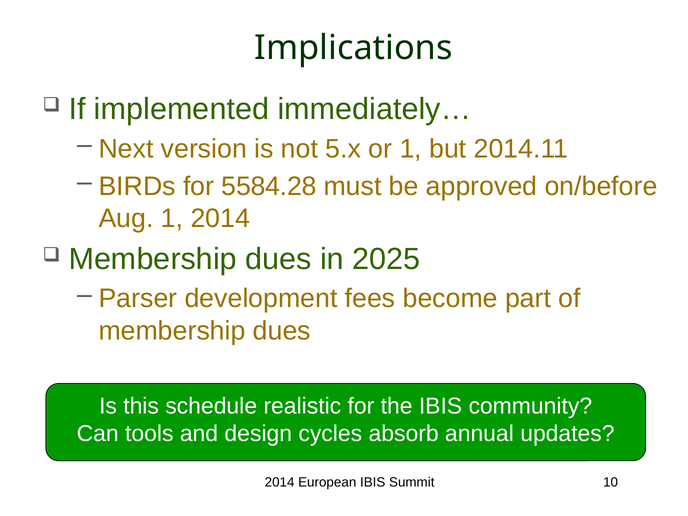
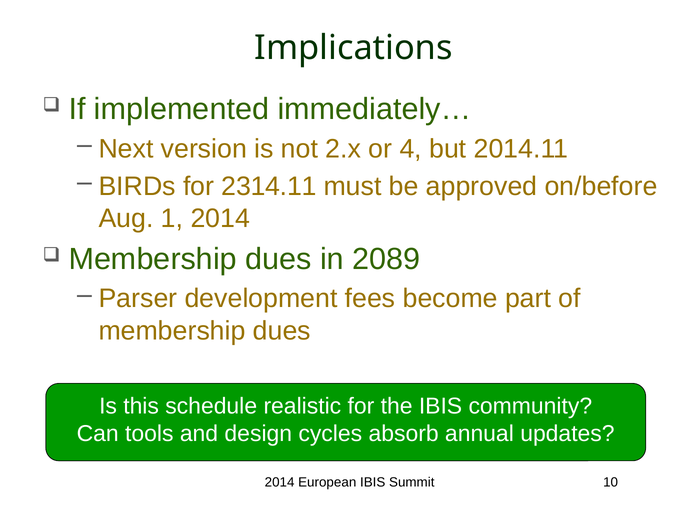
5.x: 5.x -> 2.x
or 1: 1 -> 4
5584.28: 5584.28 -> 2314.11
2025: 2025 -> 2089
